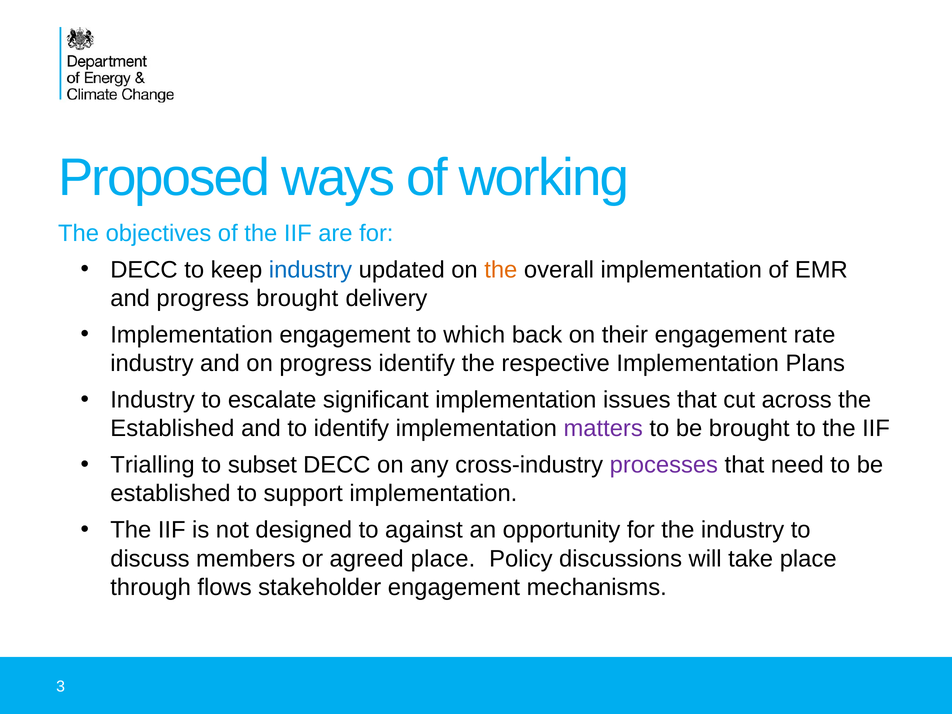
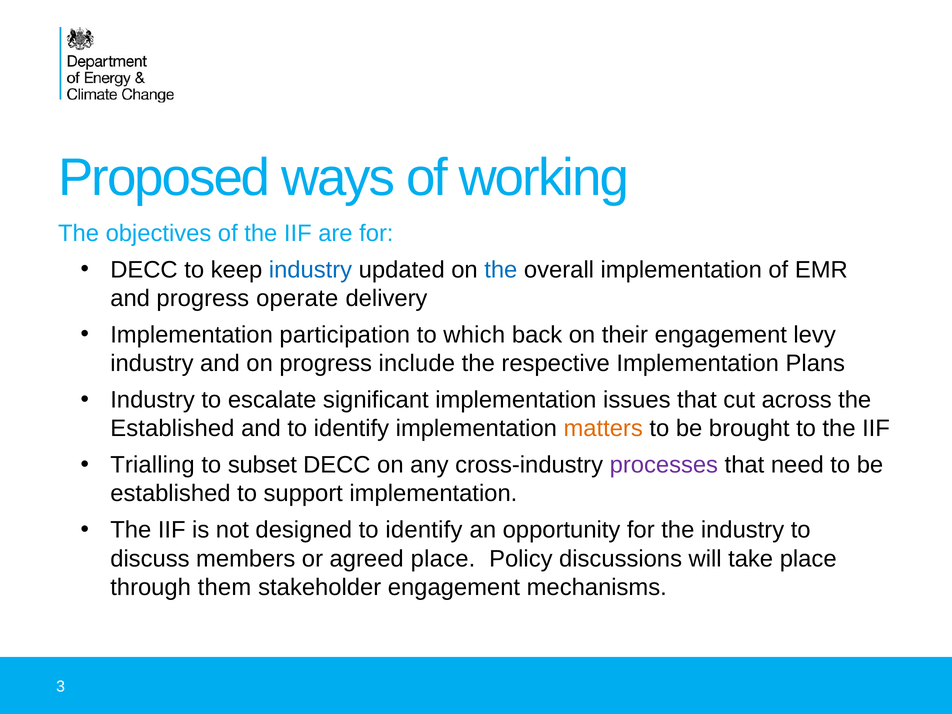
the at (501, 270) colour: orange -> blue
progress brought: brought -> operate
Implementation engagement: engagement -> participation
rate: rate -> levy
progress identify: identify -> include
matters colour: purple -> orange
designed to against: against -> identify
flows: flows -> them
